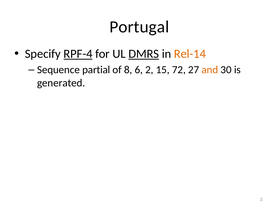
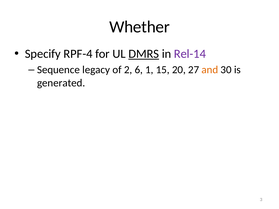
Portugal: Portugal -> Whether
RPF-4 underline: present -> none
Rel-14 colour: orange -> purple
partial: partial -> legacy
8: 8 -> 2
2: 2 -> 1
72: 72 -> 20
